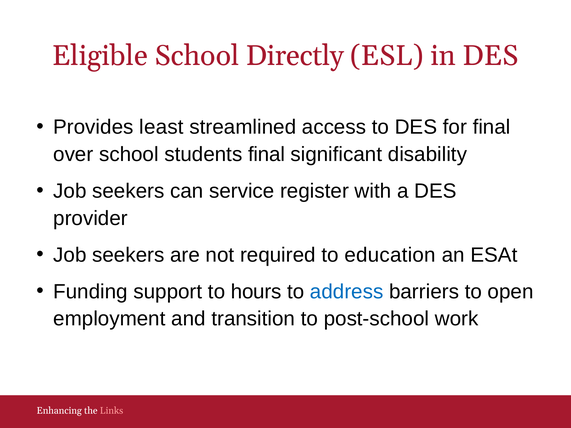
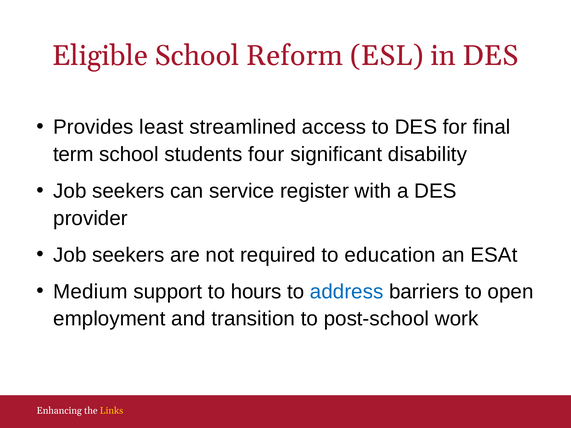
Directly: Directly -> Reform
over: over -> term
students final: final -> four
Funding: Funding -> Medium
Links colour: pink -> yellow
